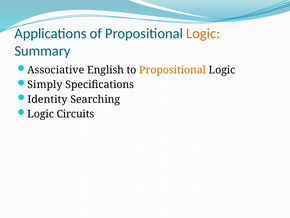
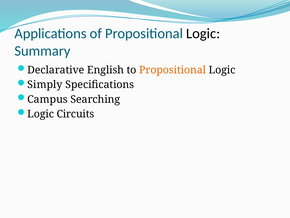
Logic at (203, 33) colour: orange -> black
Associative: Associative -> Declarative
Identity: Identity -> Campus
